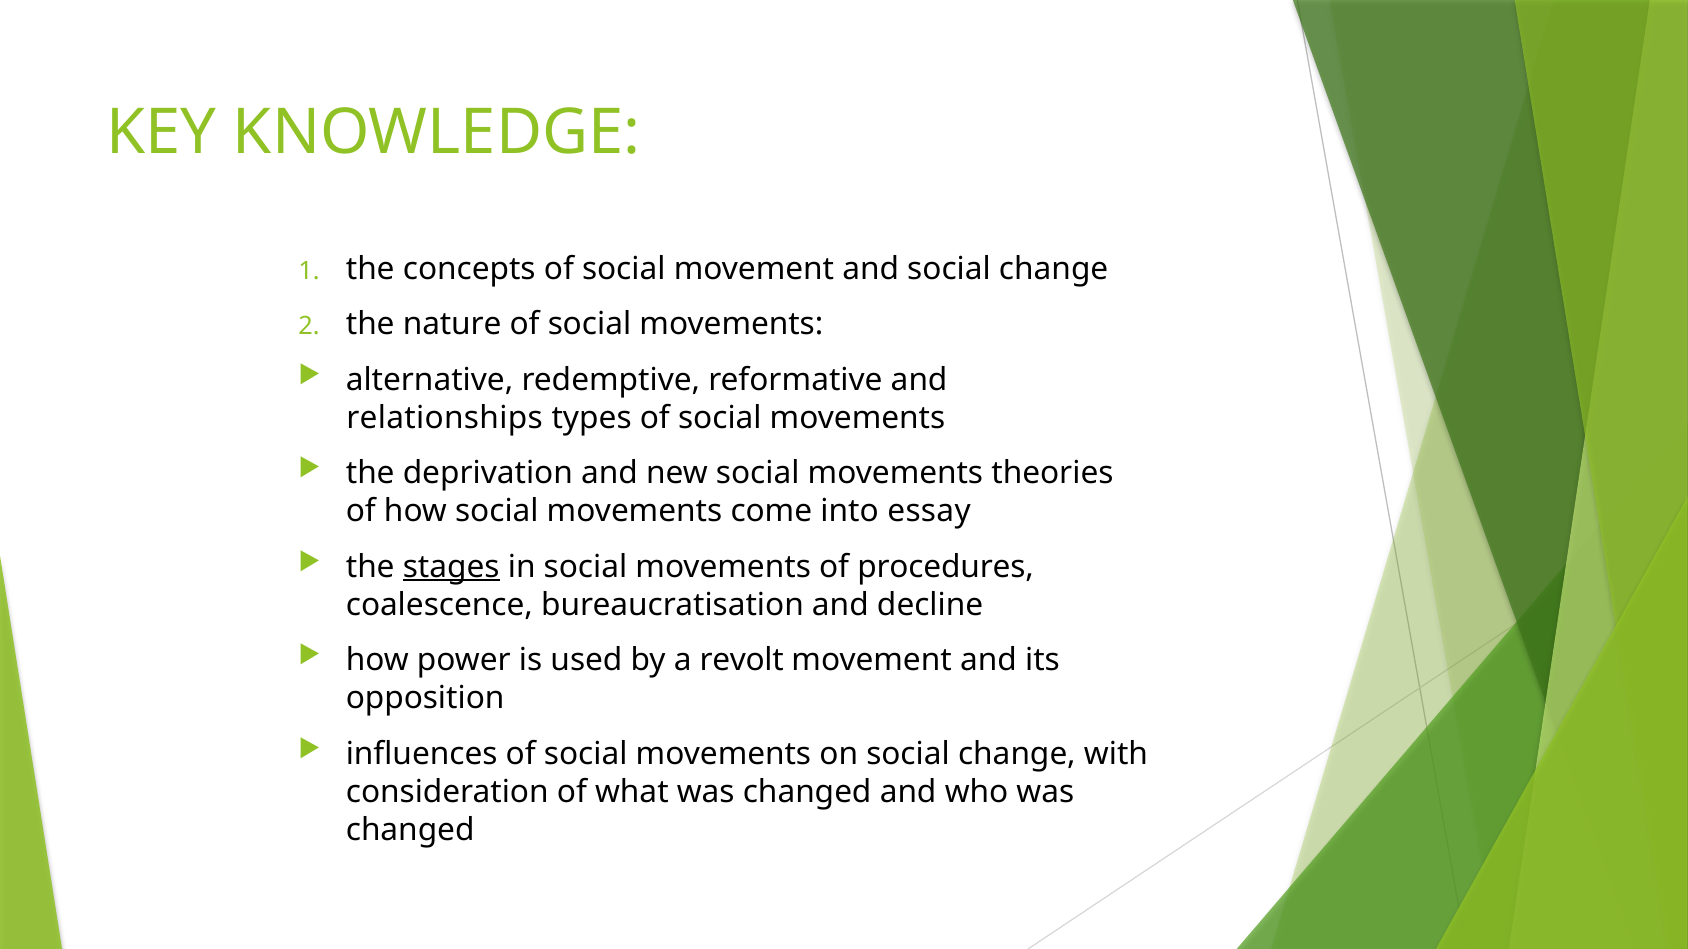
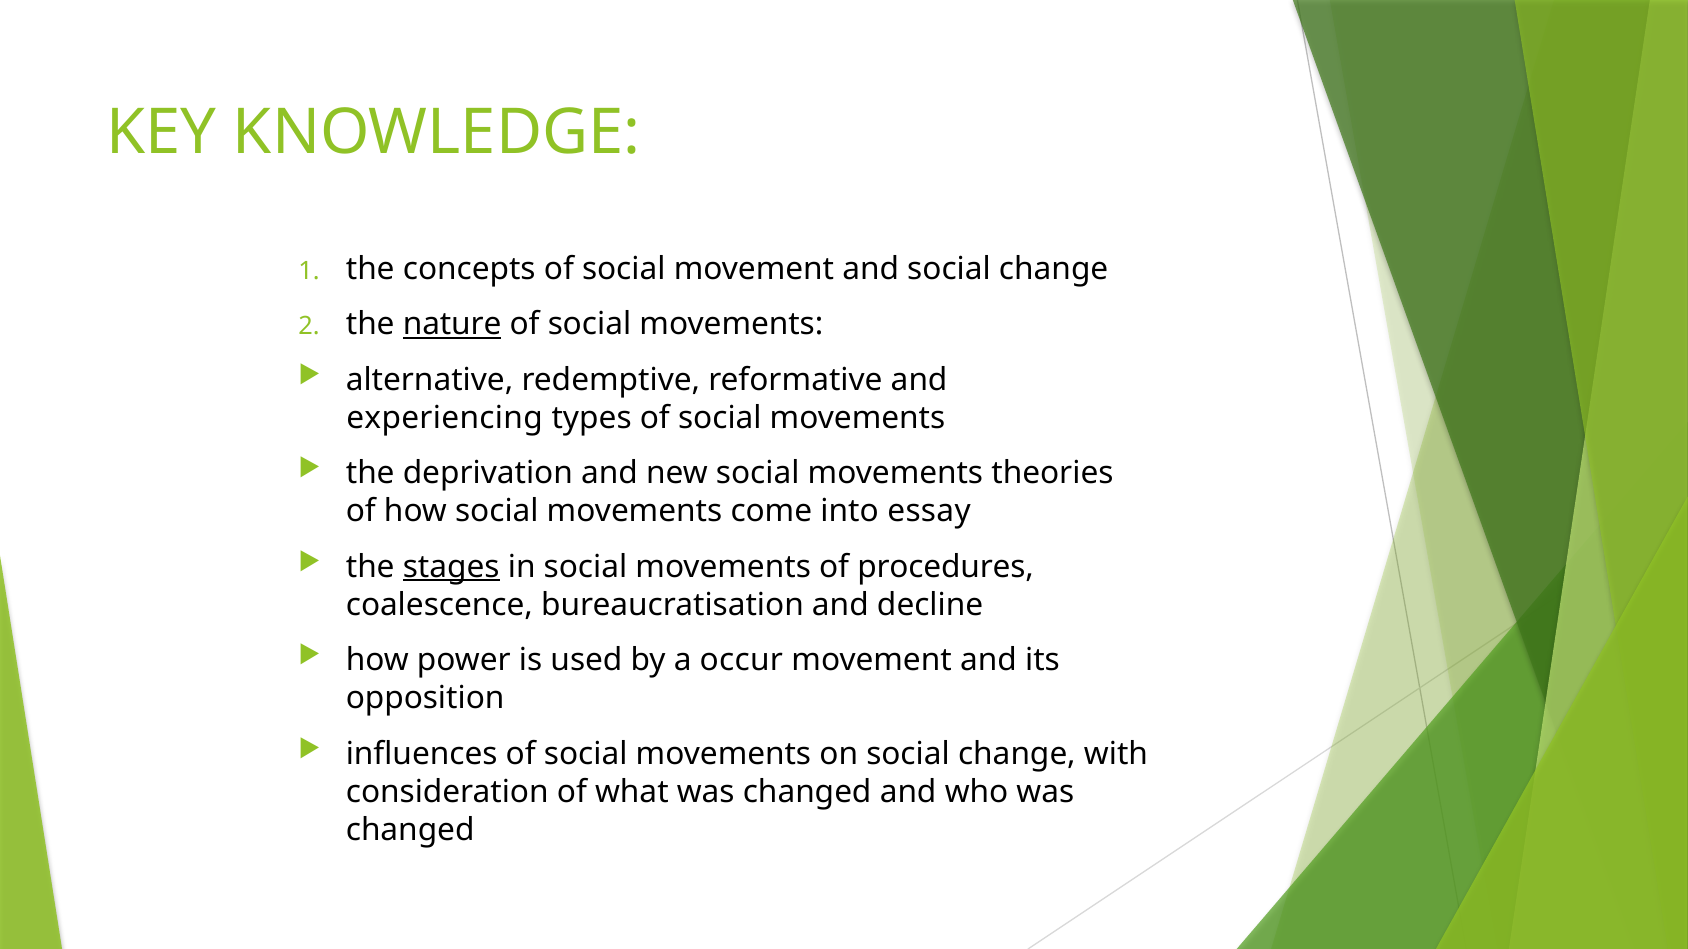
nature underline: none -> present
relationships: relationships -> experiencing
revolt: revolt -> occur
